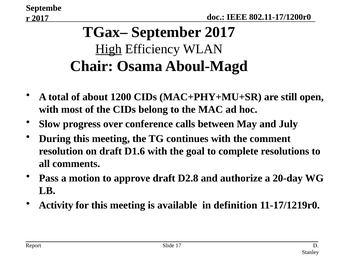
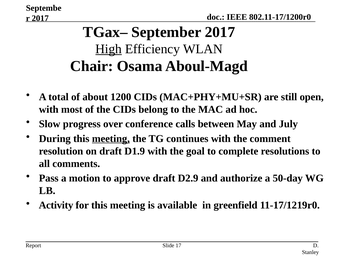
meeting at (111, 138) underline: none -> present
D1.6: D1.6 -> D1.9
D2.8: D2.8 -> D2.9
20-day: 20-day -> 50-day
definition: definition -> greenfield
